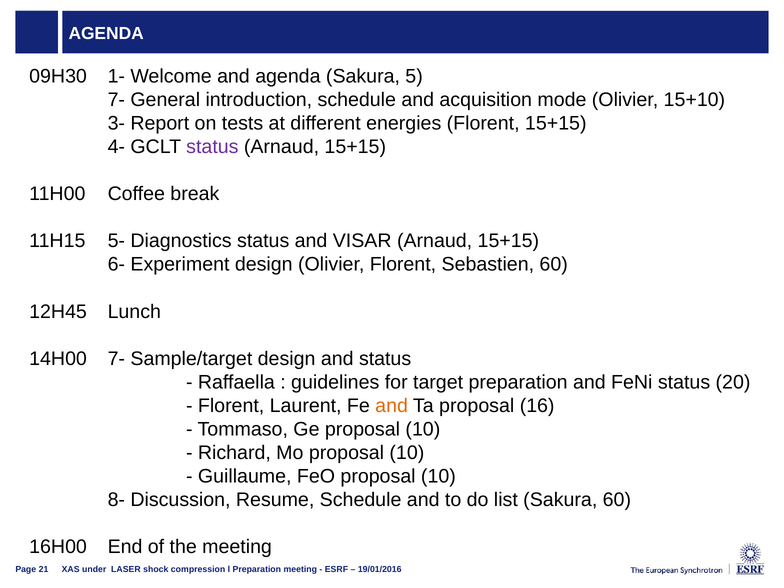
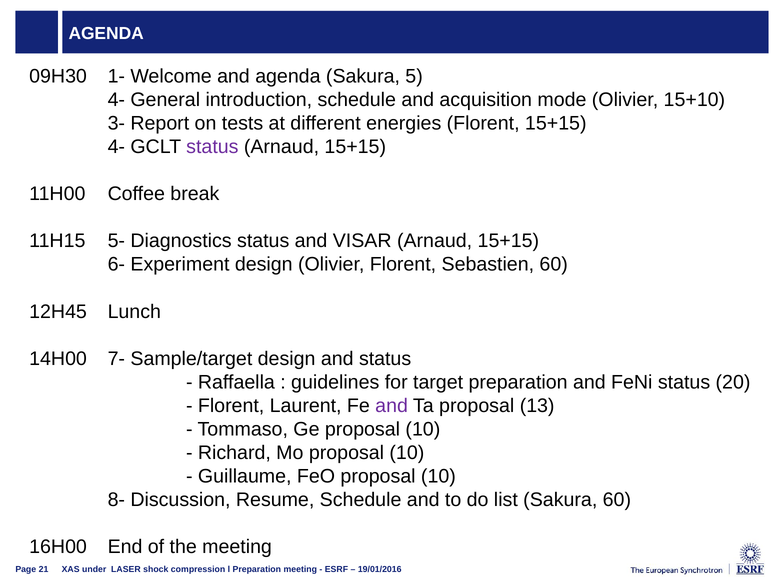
7- at (116, 100): 7- -> 4-
and at (392, 406) colour: orange -> purple
16: 16 -> 13
